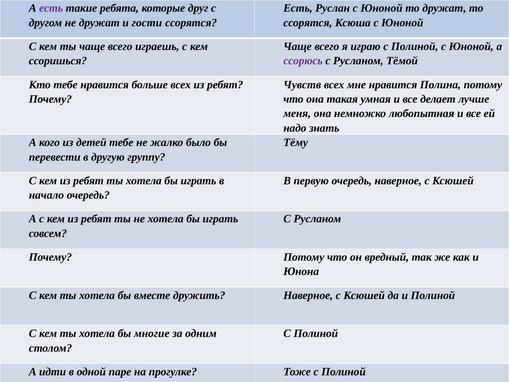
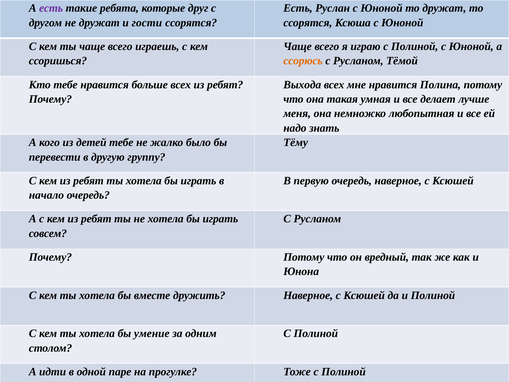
ссорюсь colour: purple -> orange
Чувств: Чувств -> Выхода
многие: многие -> умение
